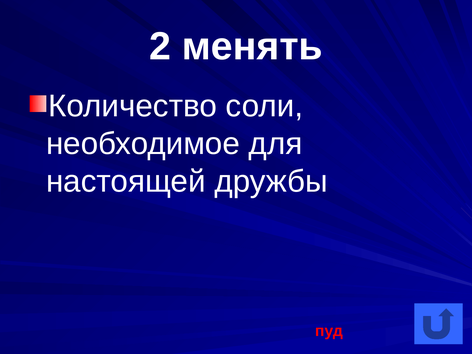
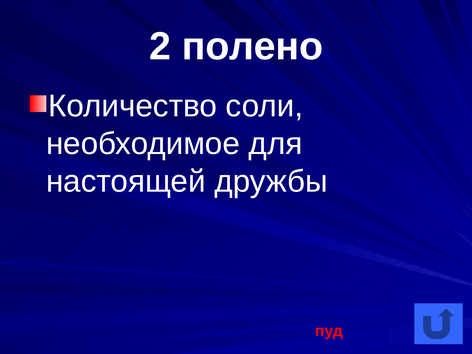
менять: менять -> полено
